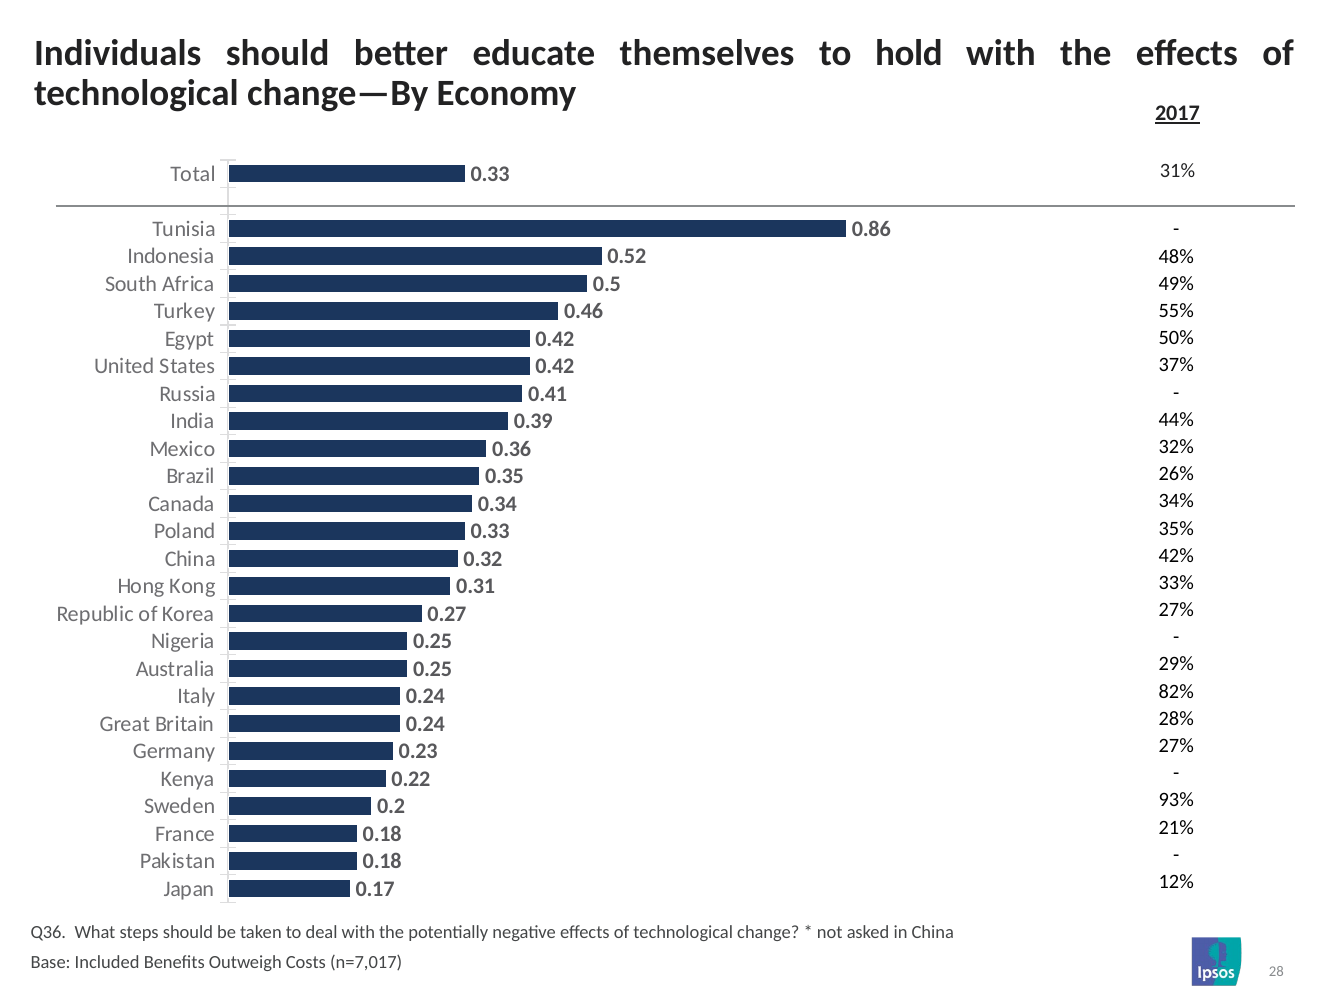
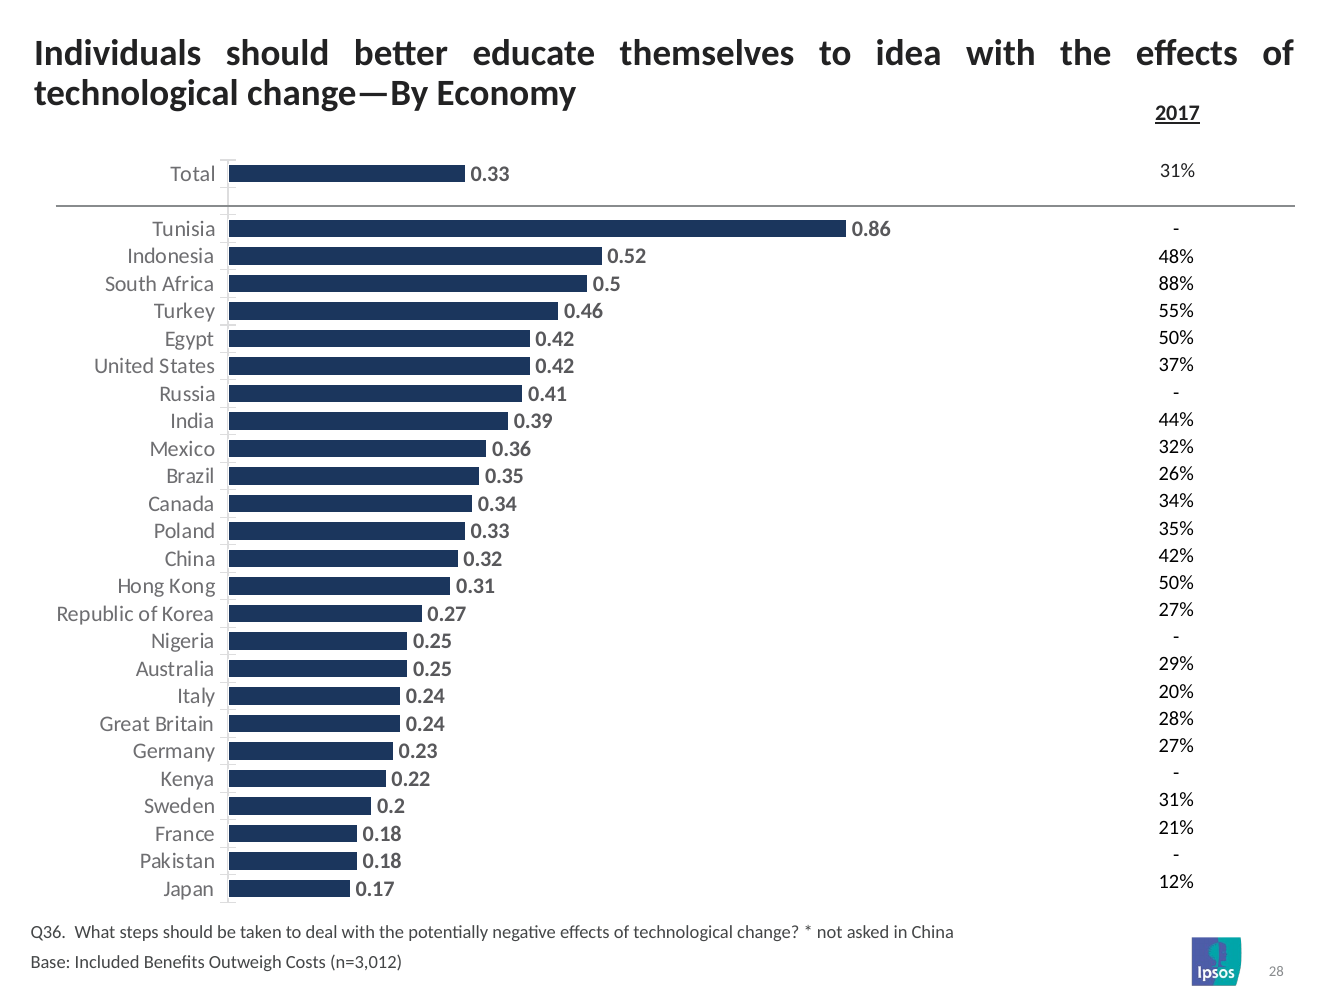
hold: hold -> idea
49%: 49% -> 88%
33% at (1176, 583): 33% -> 50%
82%: 82% -> 20%
93% at (1176, 800): 93% -> 31%
n=7,017: n=7,017 -> n=3,012
